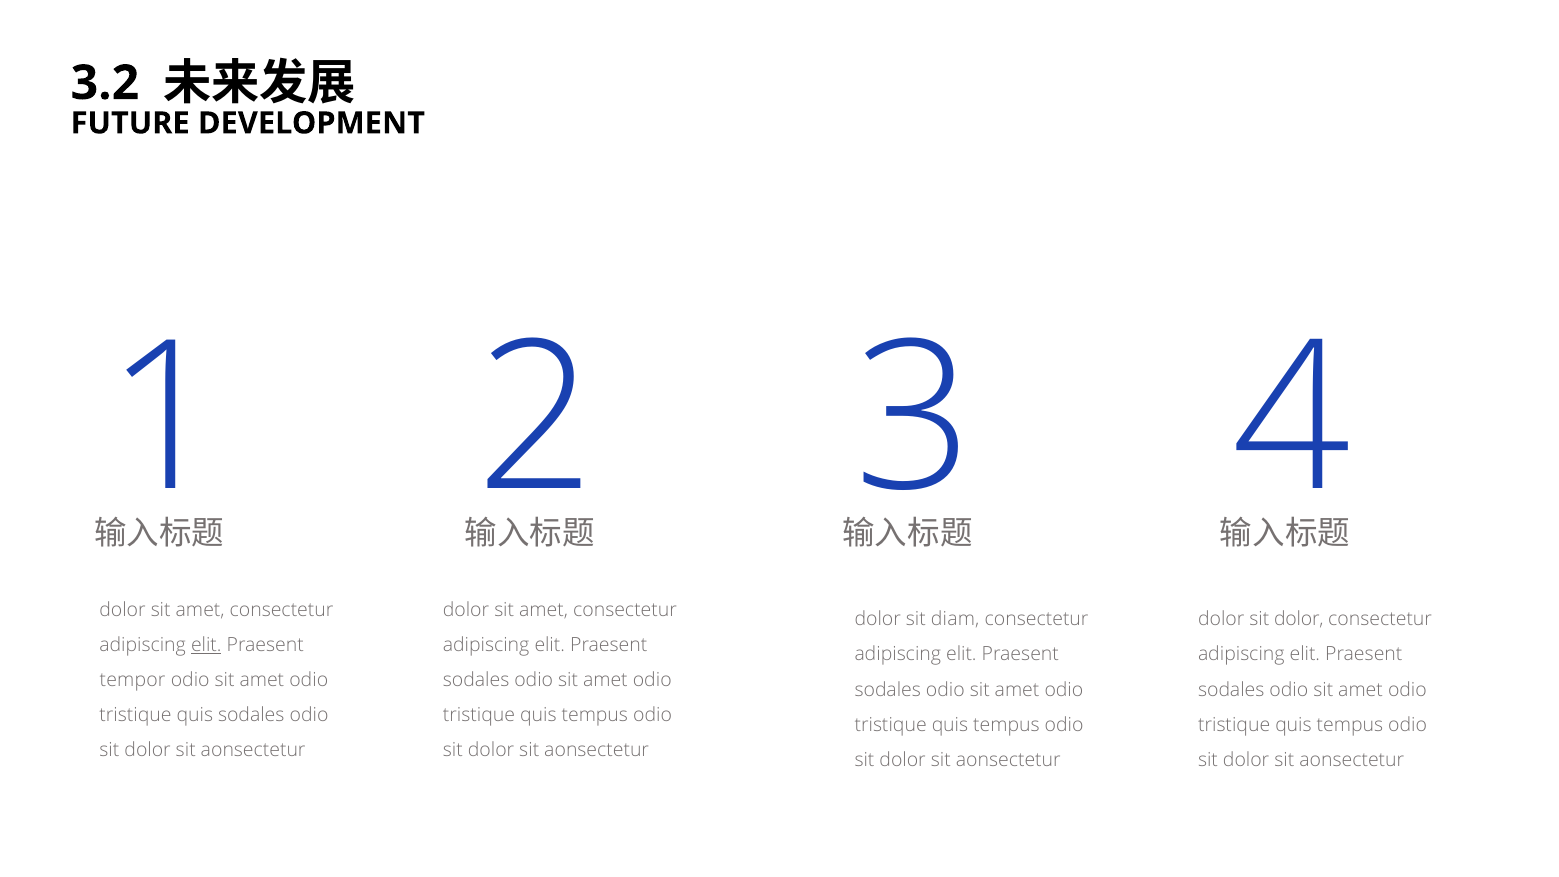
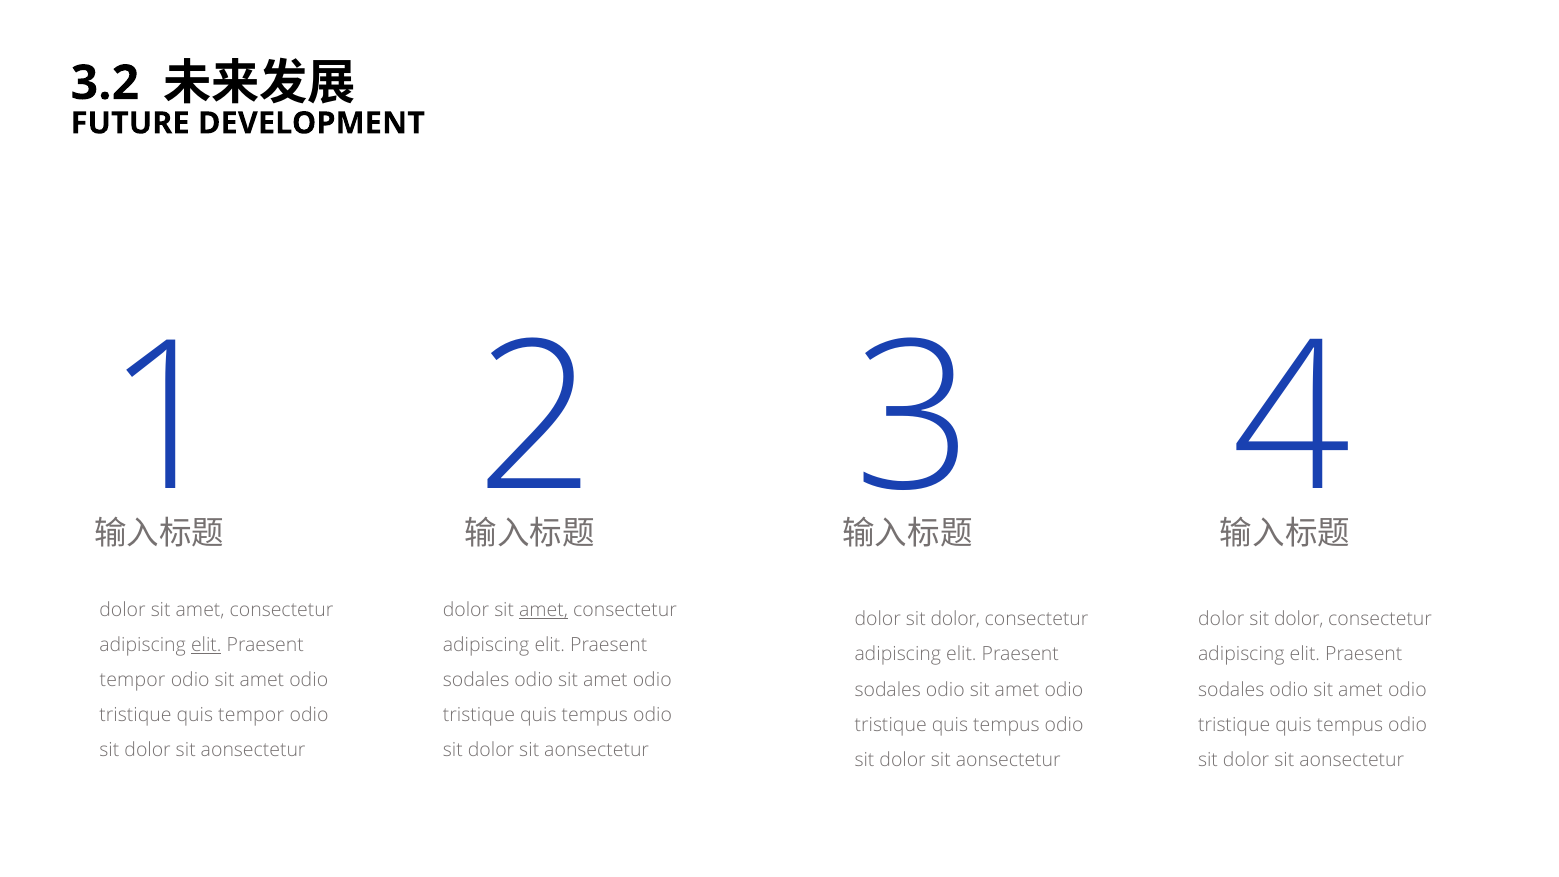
amet at (544, 610) underline: none -> present
diam at (955, 619): diam -> dolor
quis sodales: sodales -> tempor
